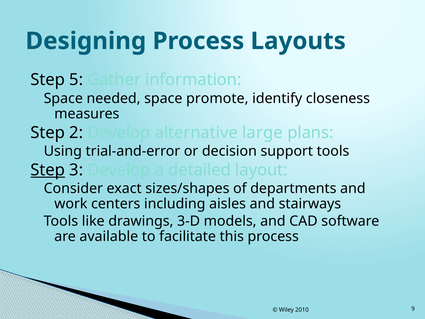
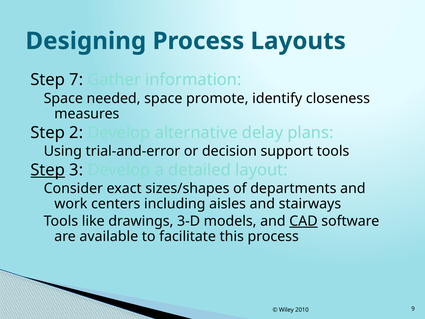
5: 5 -> 7
large: large -> delay
CAD underline: none -> present
